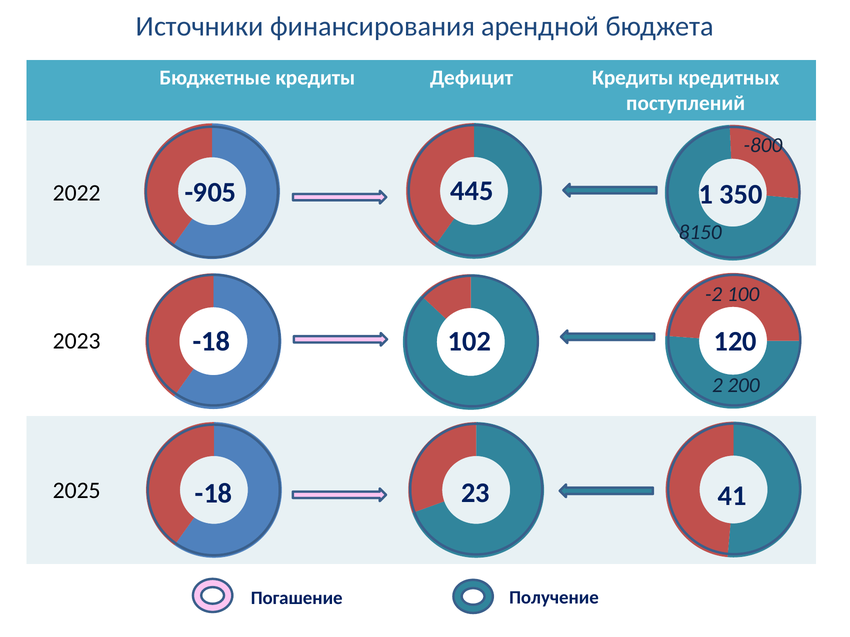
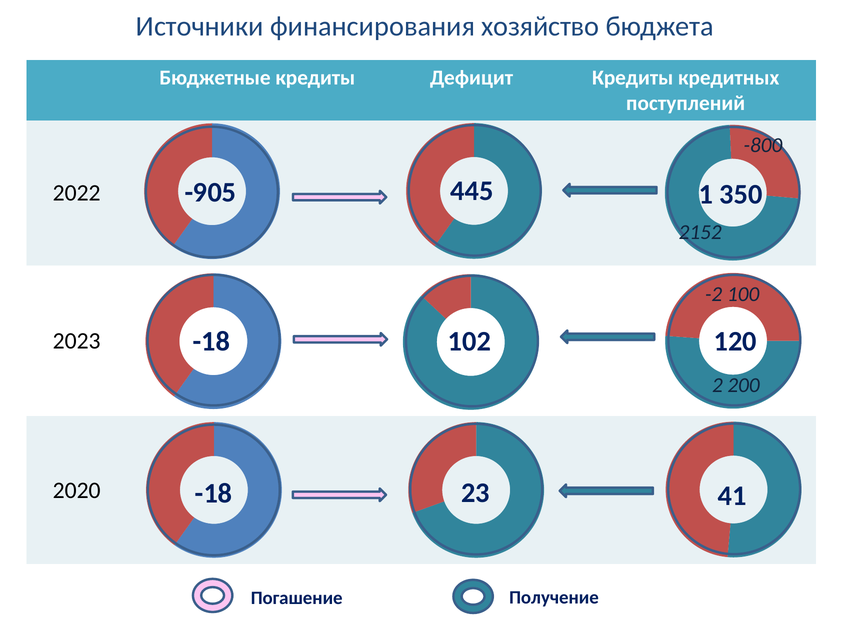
арендной: арендной -> хозяйство
8150: 8150 -> 2152
2025: 2025 -> 2020
